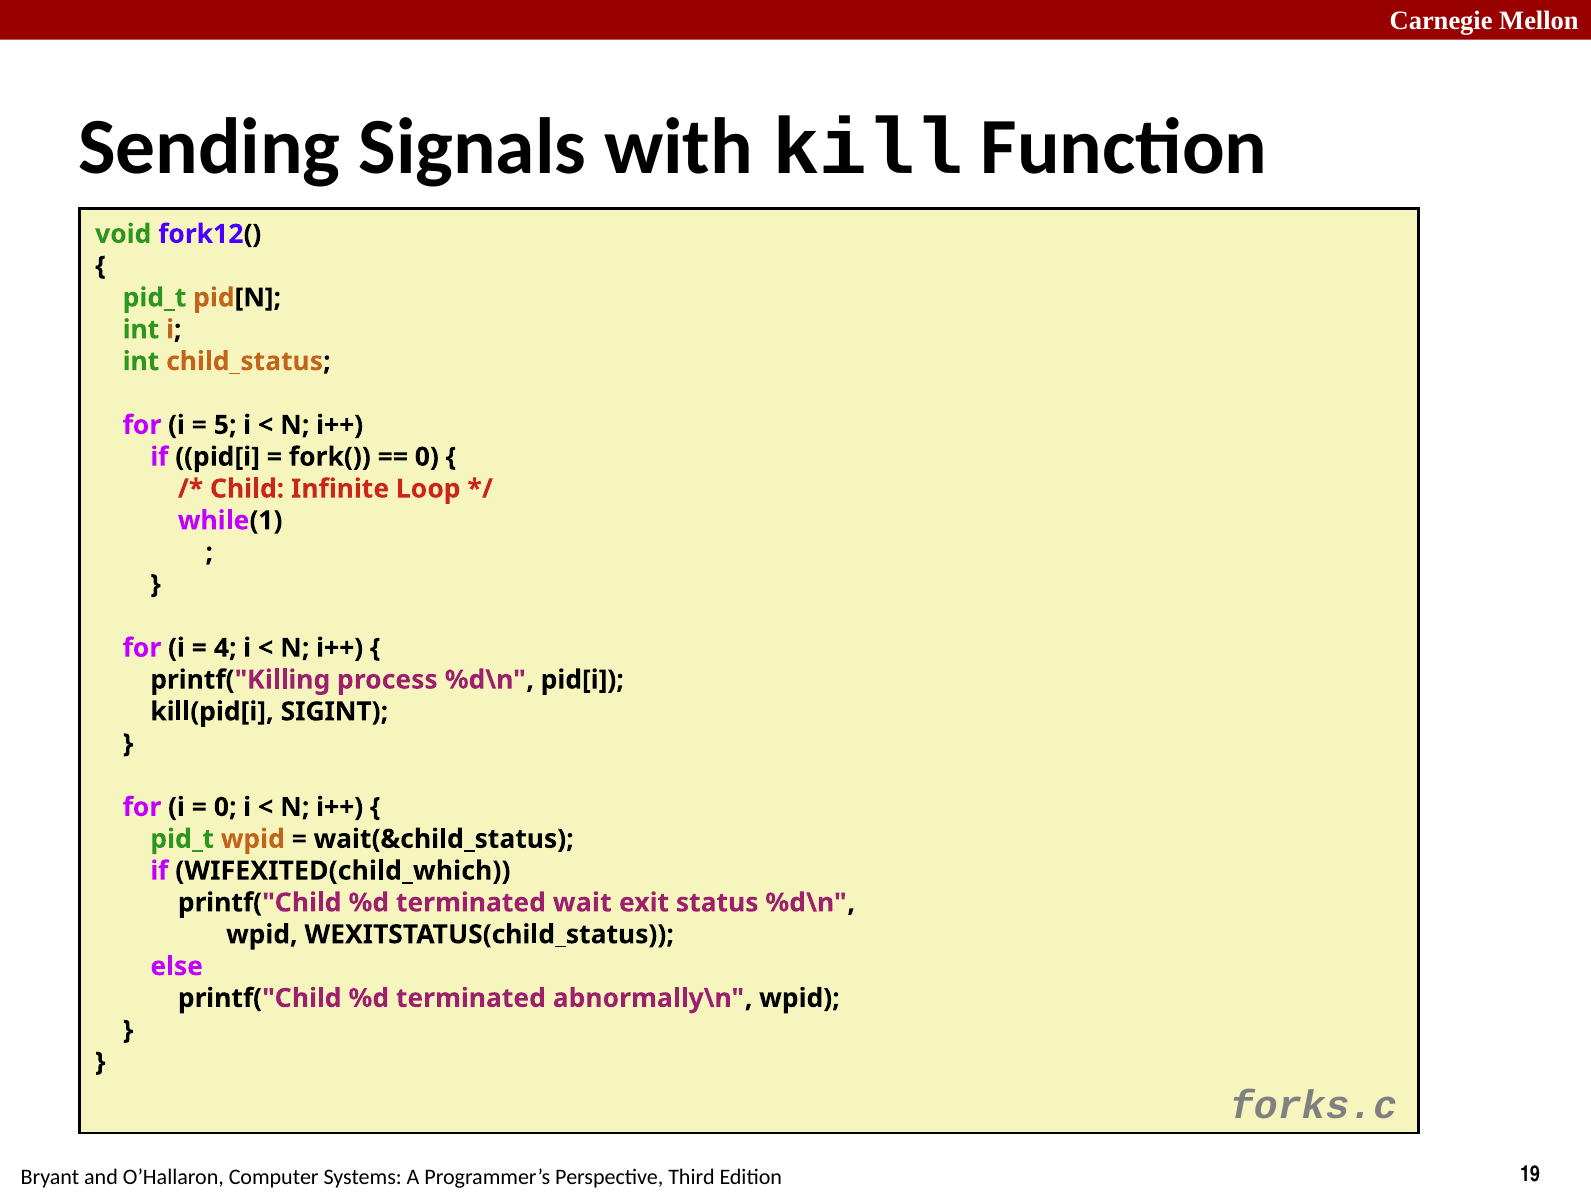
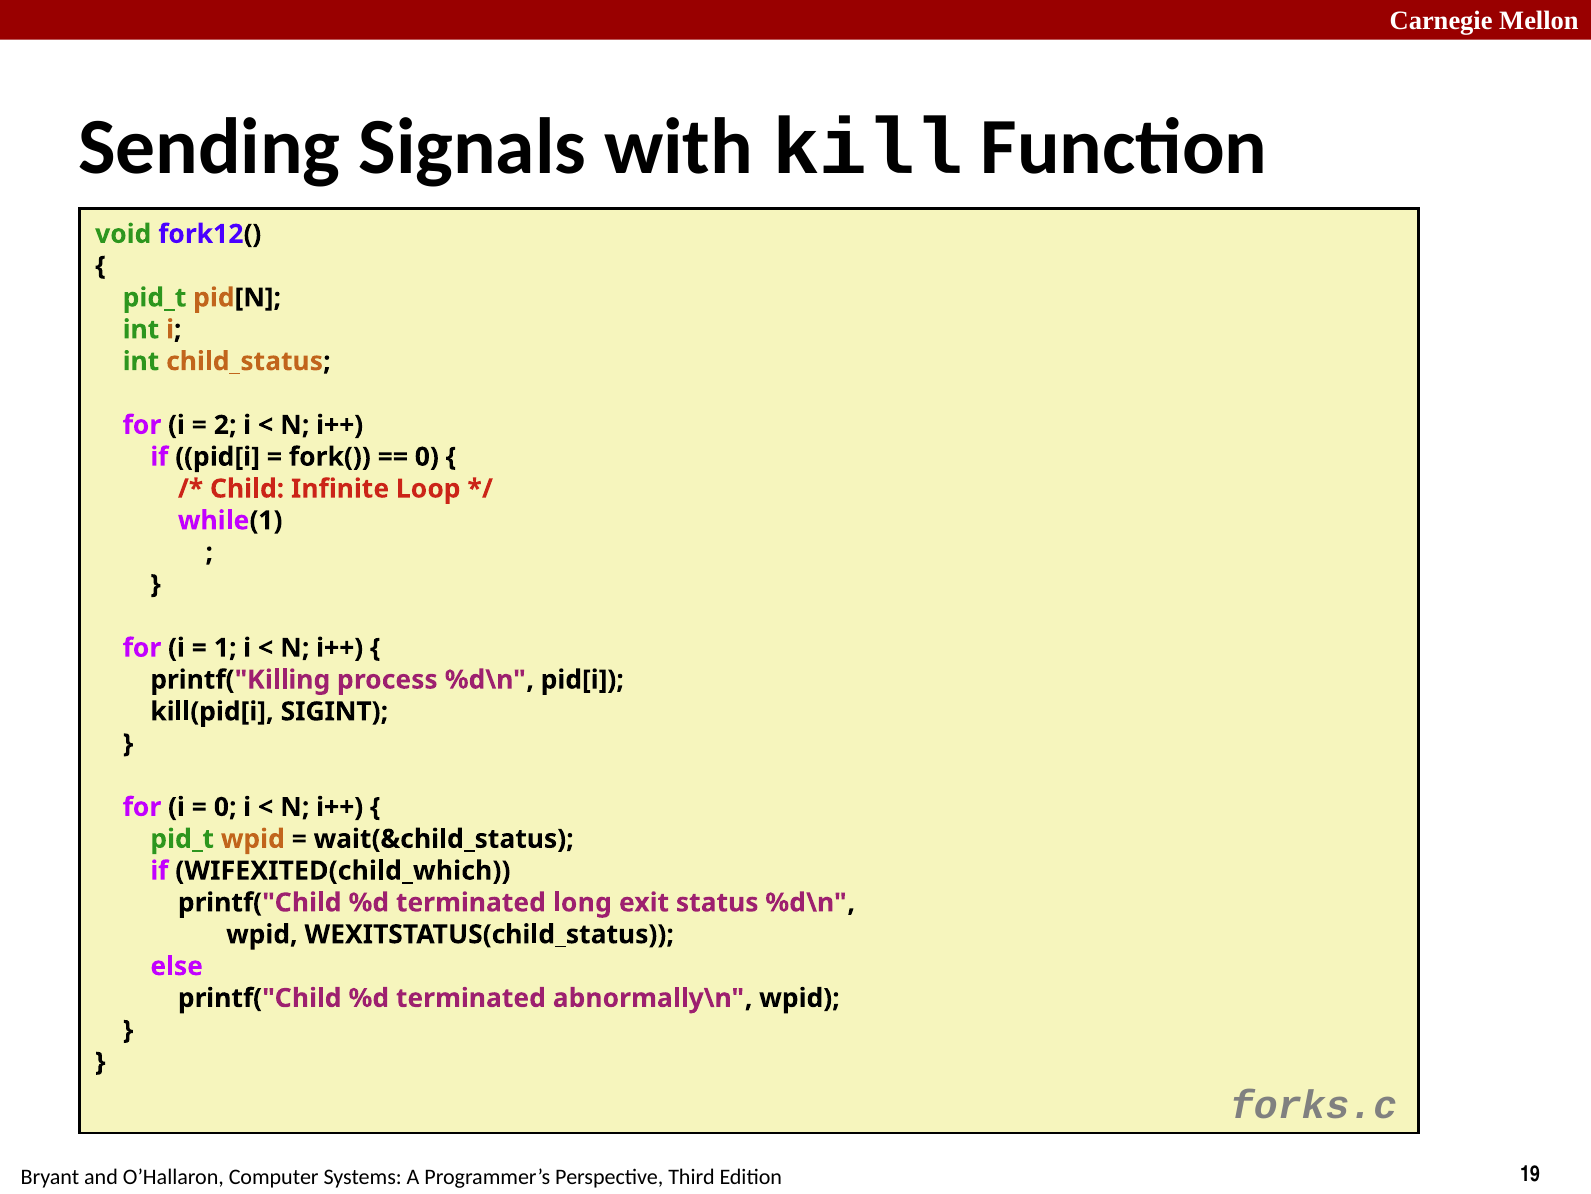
5: 5 -> 2
4: 4 -> 1
wait: wait -> long
